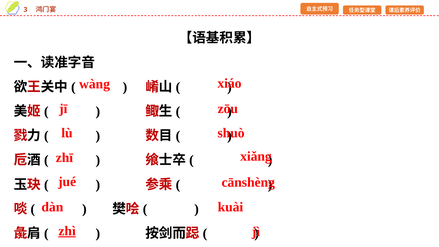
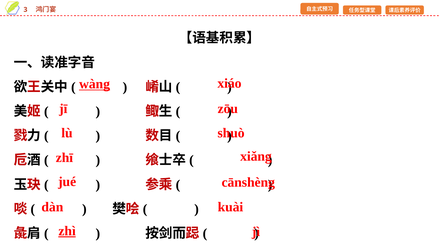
wàng underline: none -> present
